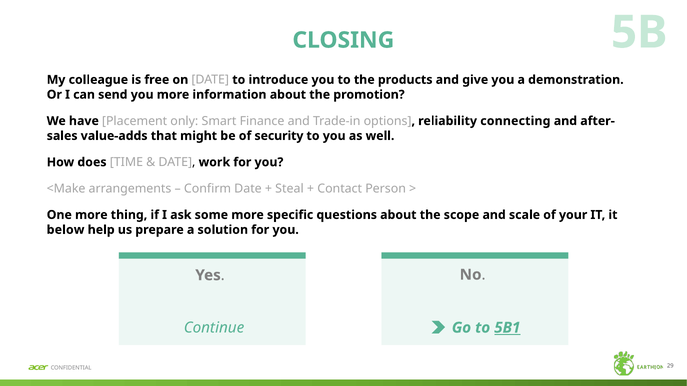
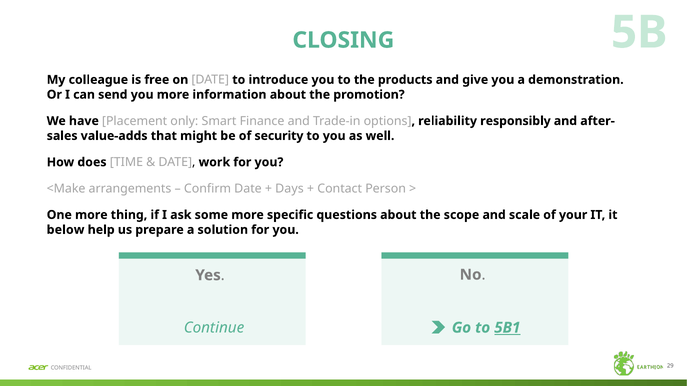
connecting: connecting -> responsibly
Steal: Steal -> Days
